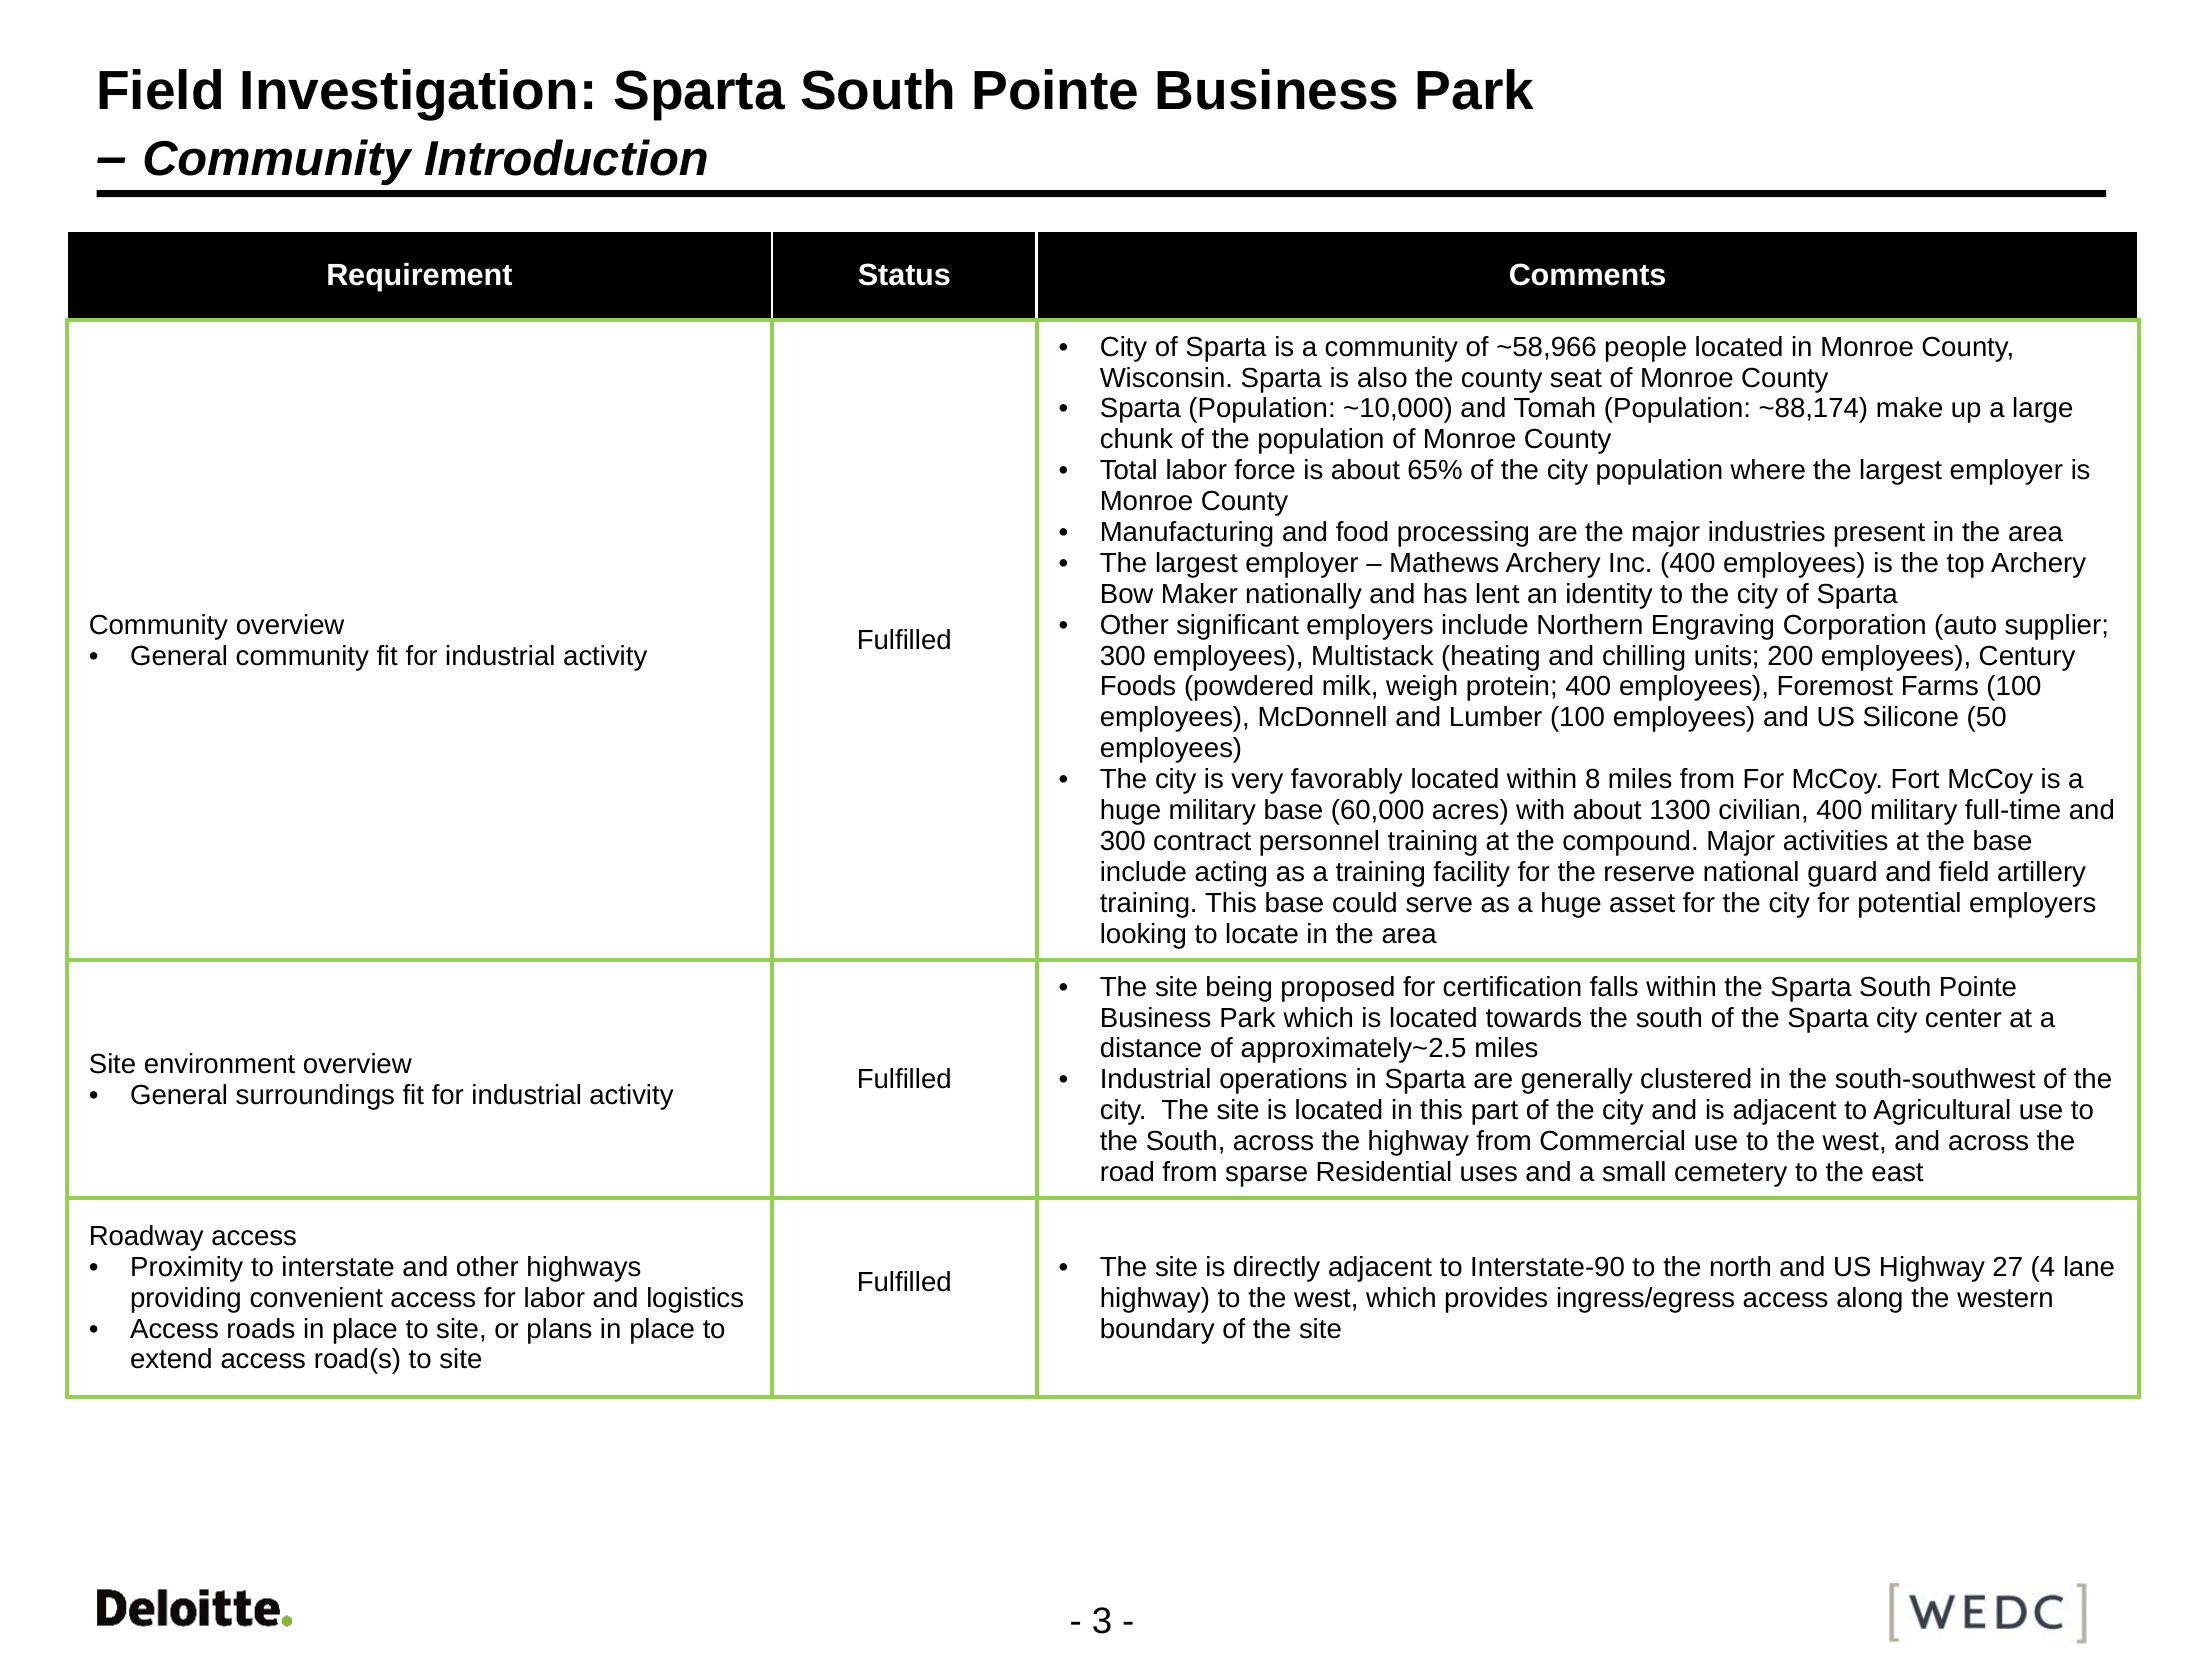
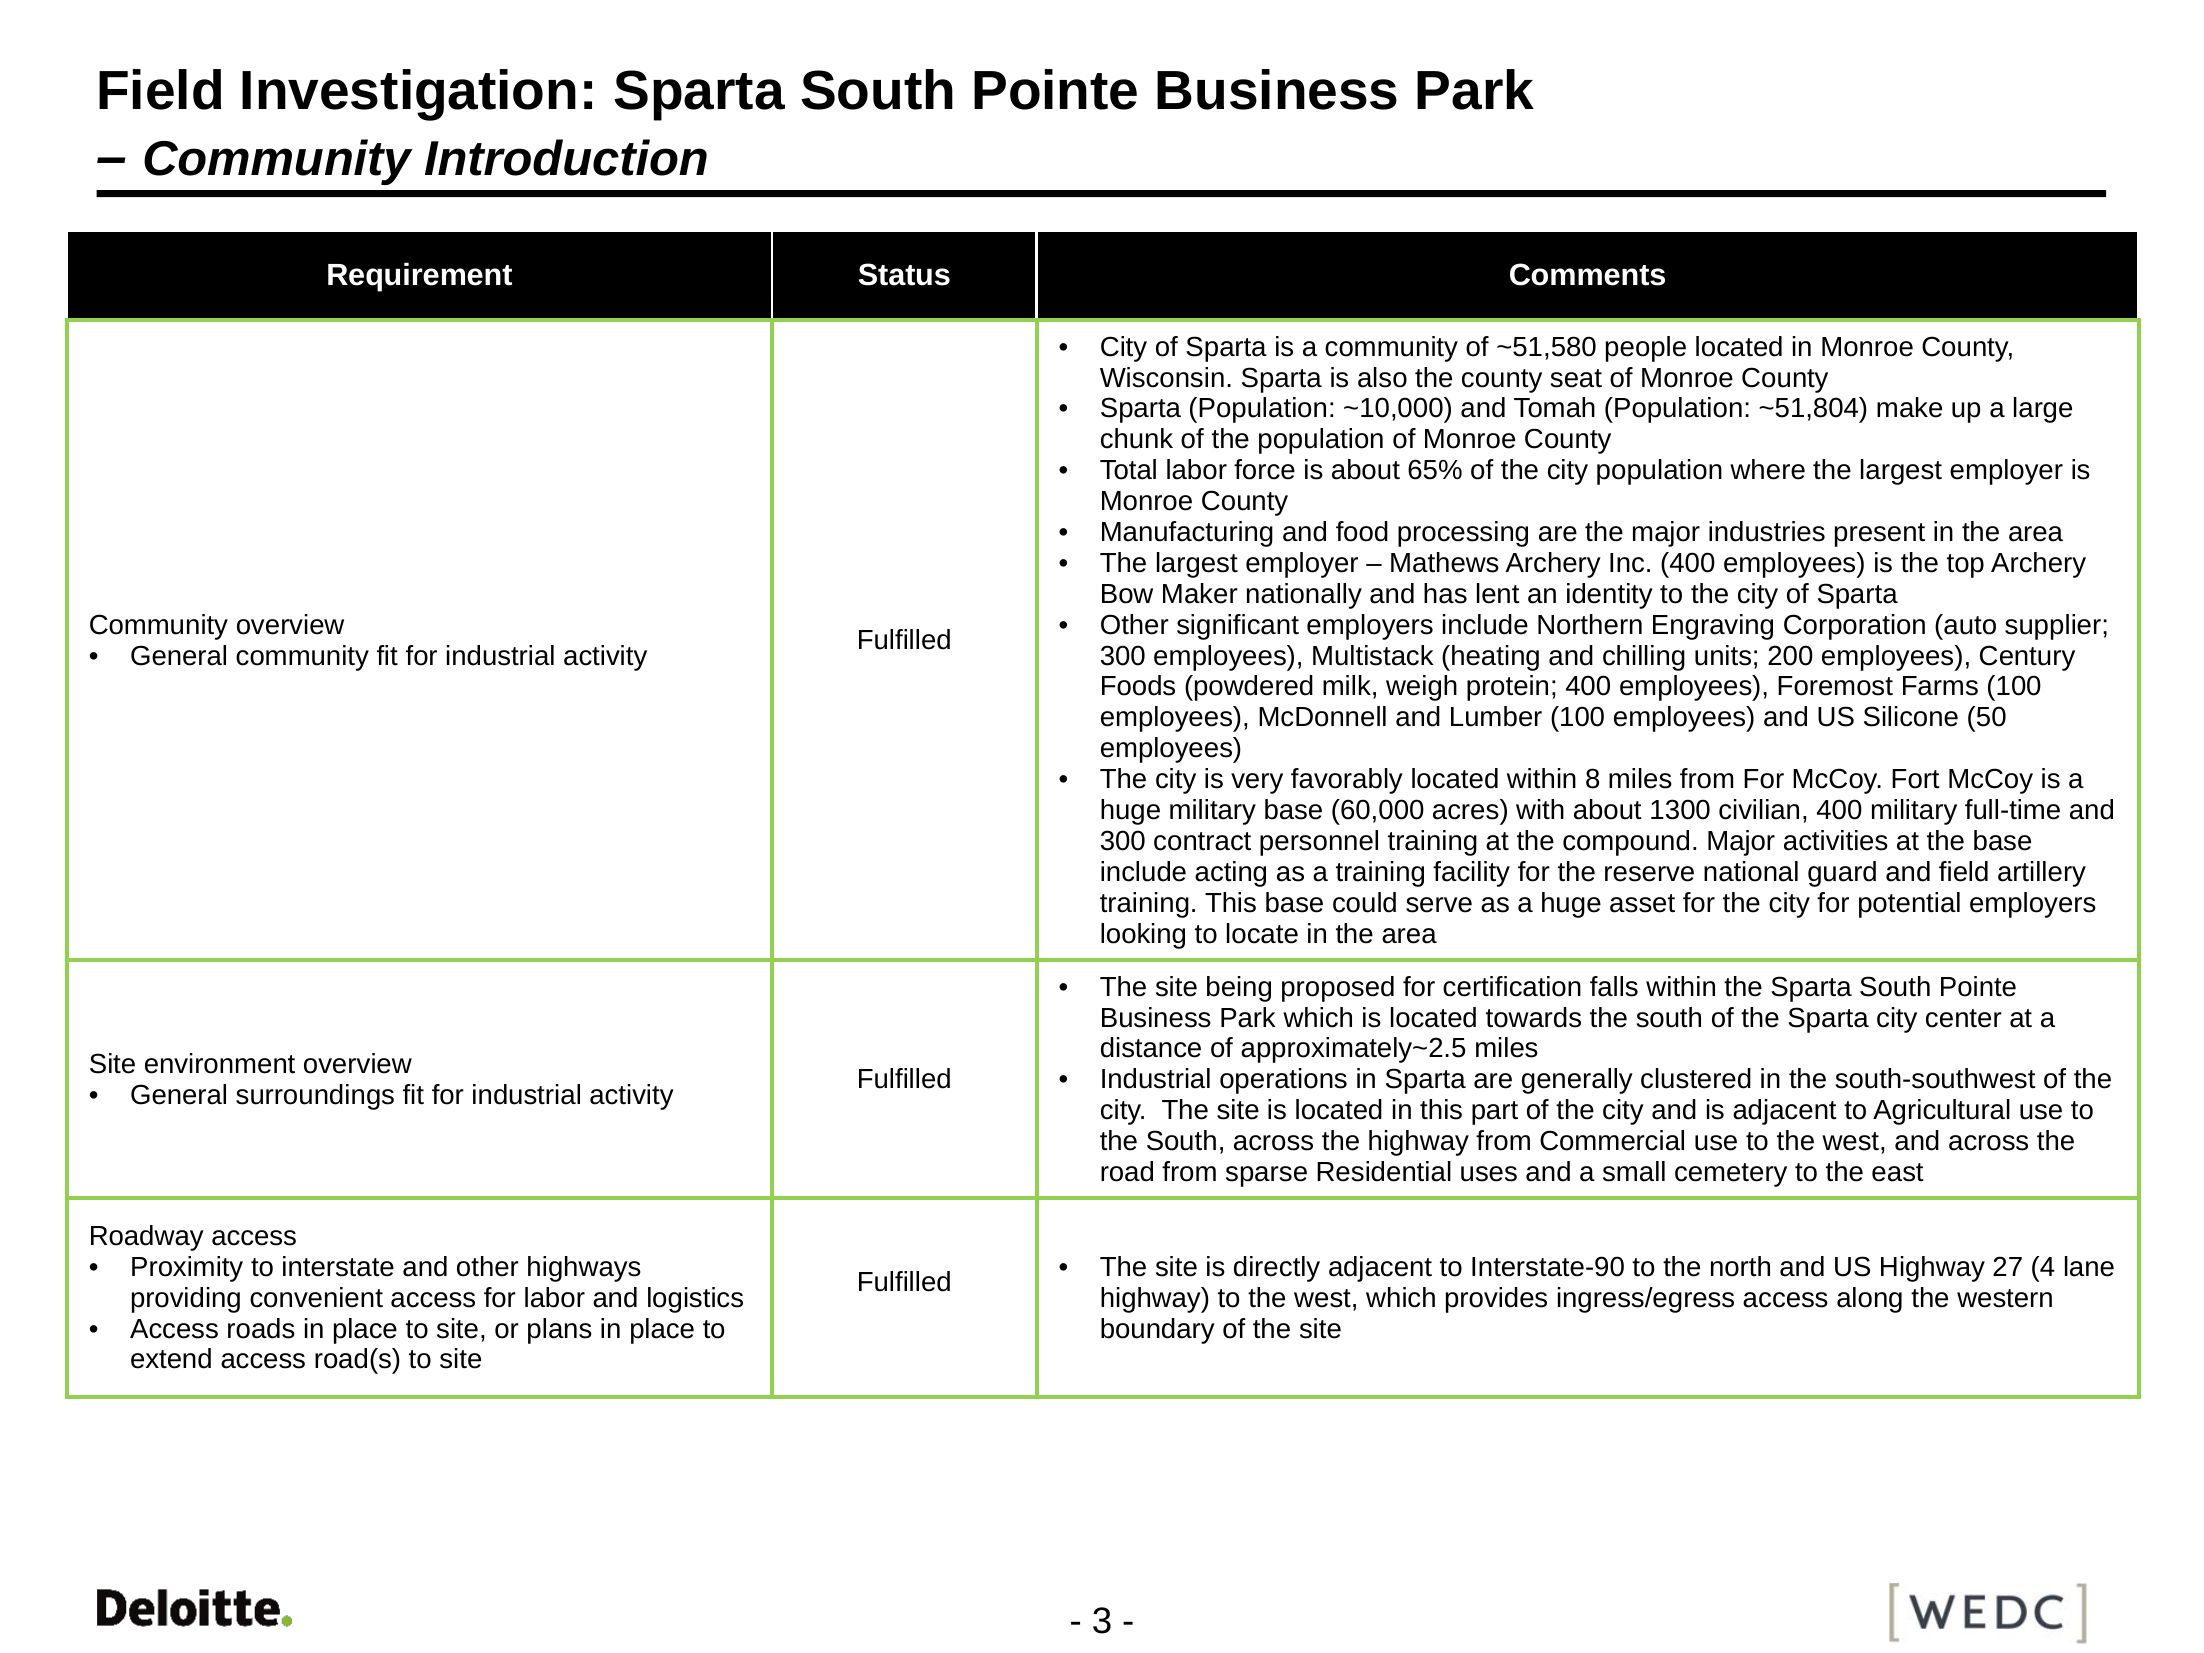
~58,966: ~58,966 -> ~51,580
~88,174: ~88,174 -> ~51,804
